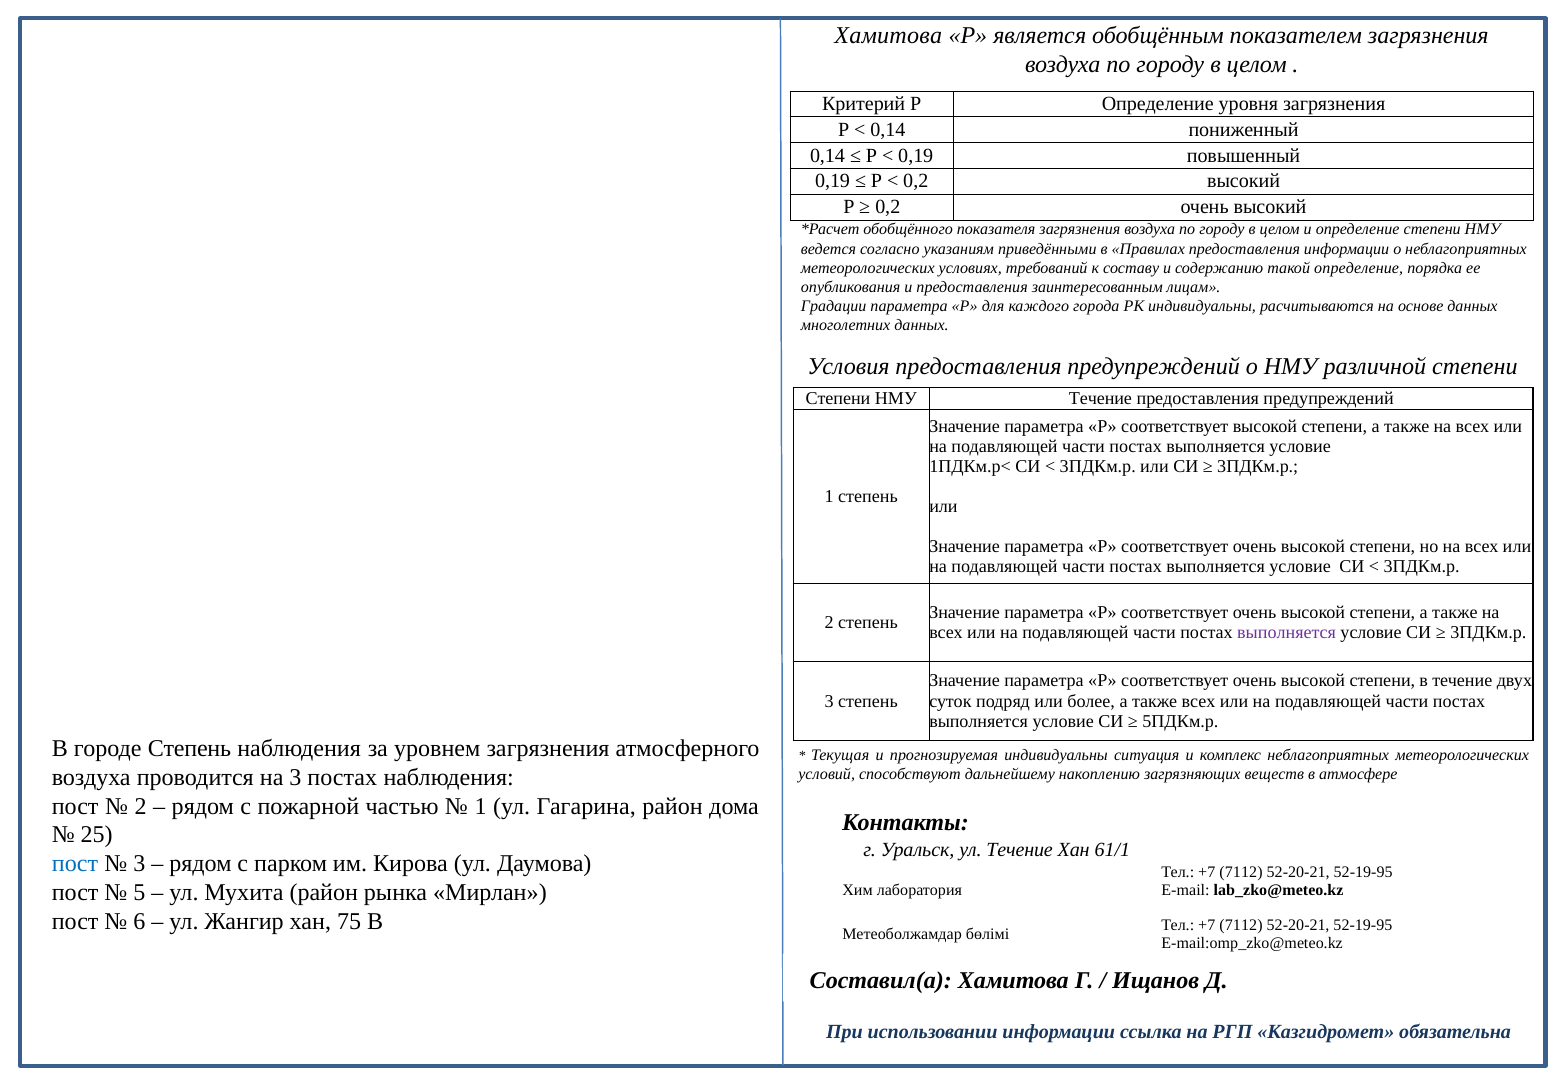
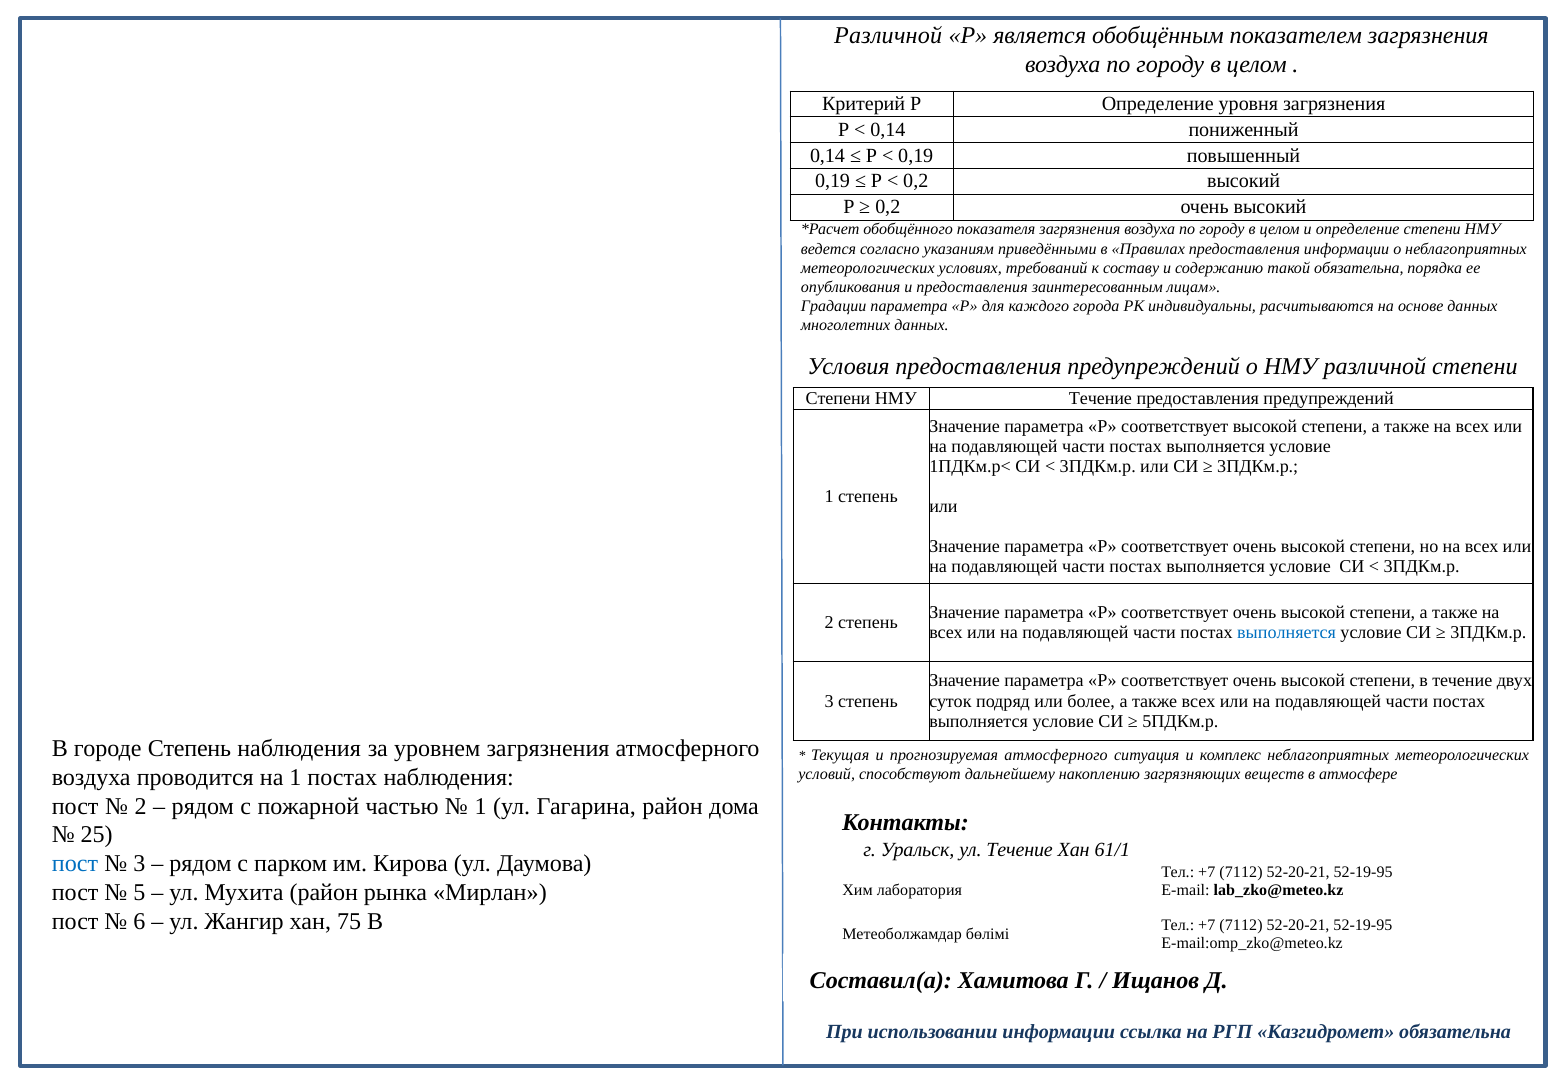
Хамитова at (888, 36): Хамитова -> Различной
такой определение: определение -> обязательна
выполняется at (1287, 633) colour: purple -> blue
прогнозируемая индивидуальны: индивидуальны -> атмосферного
на 3: 3 -> 1
